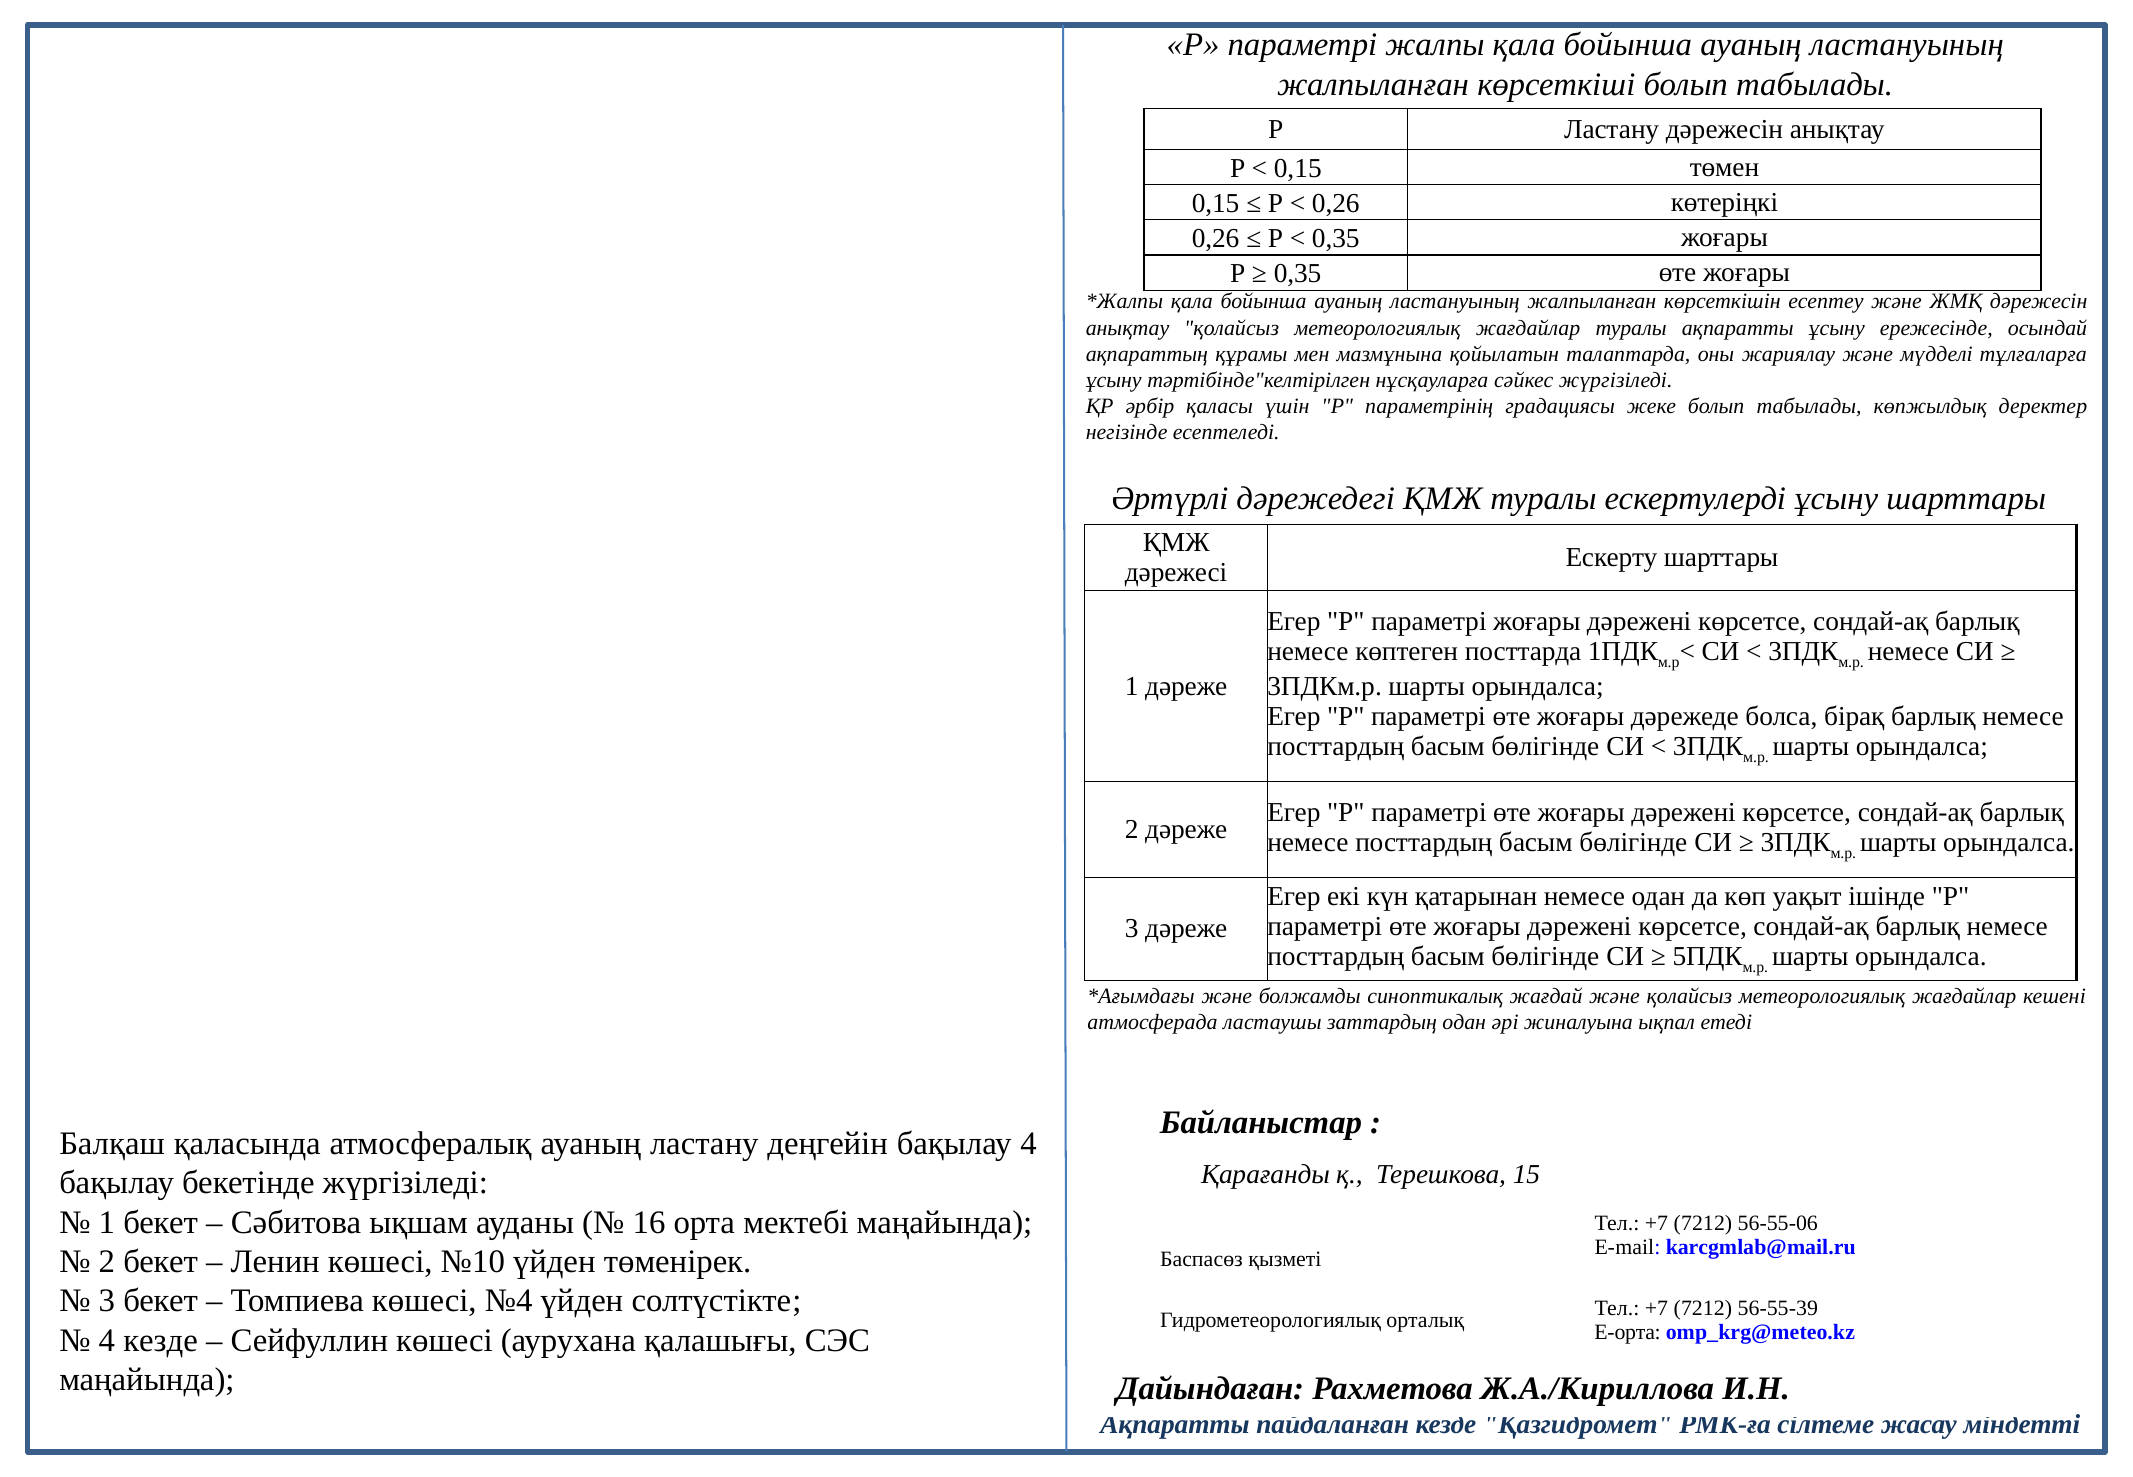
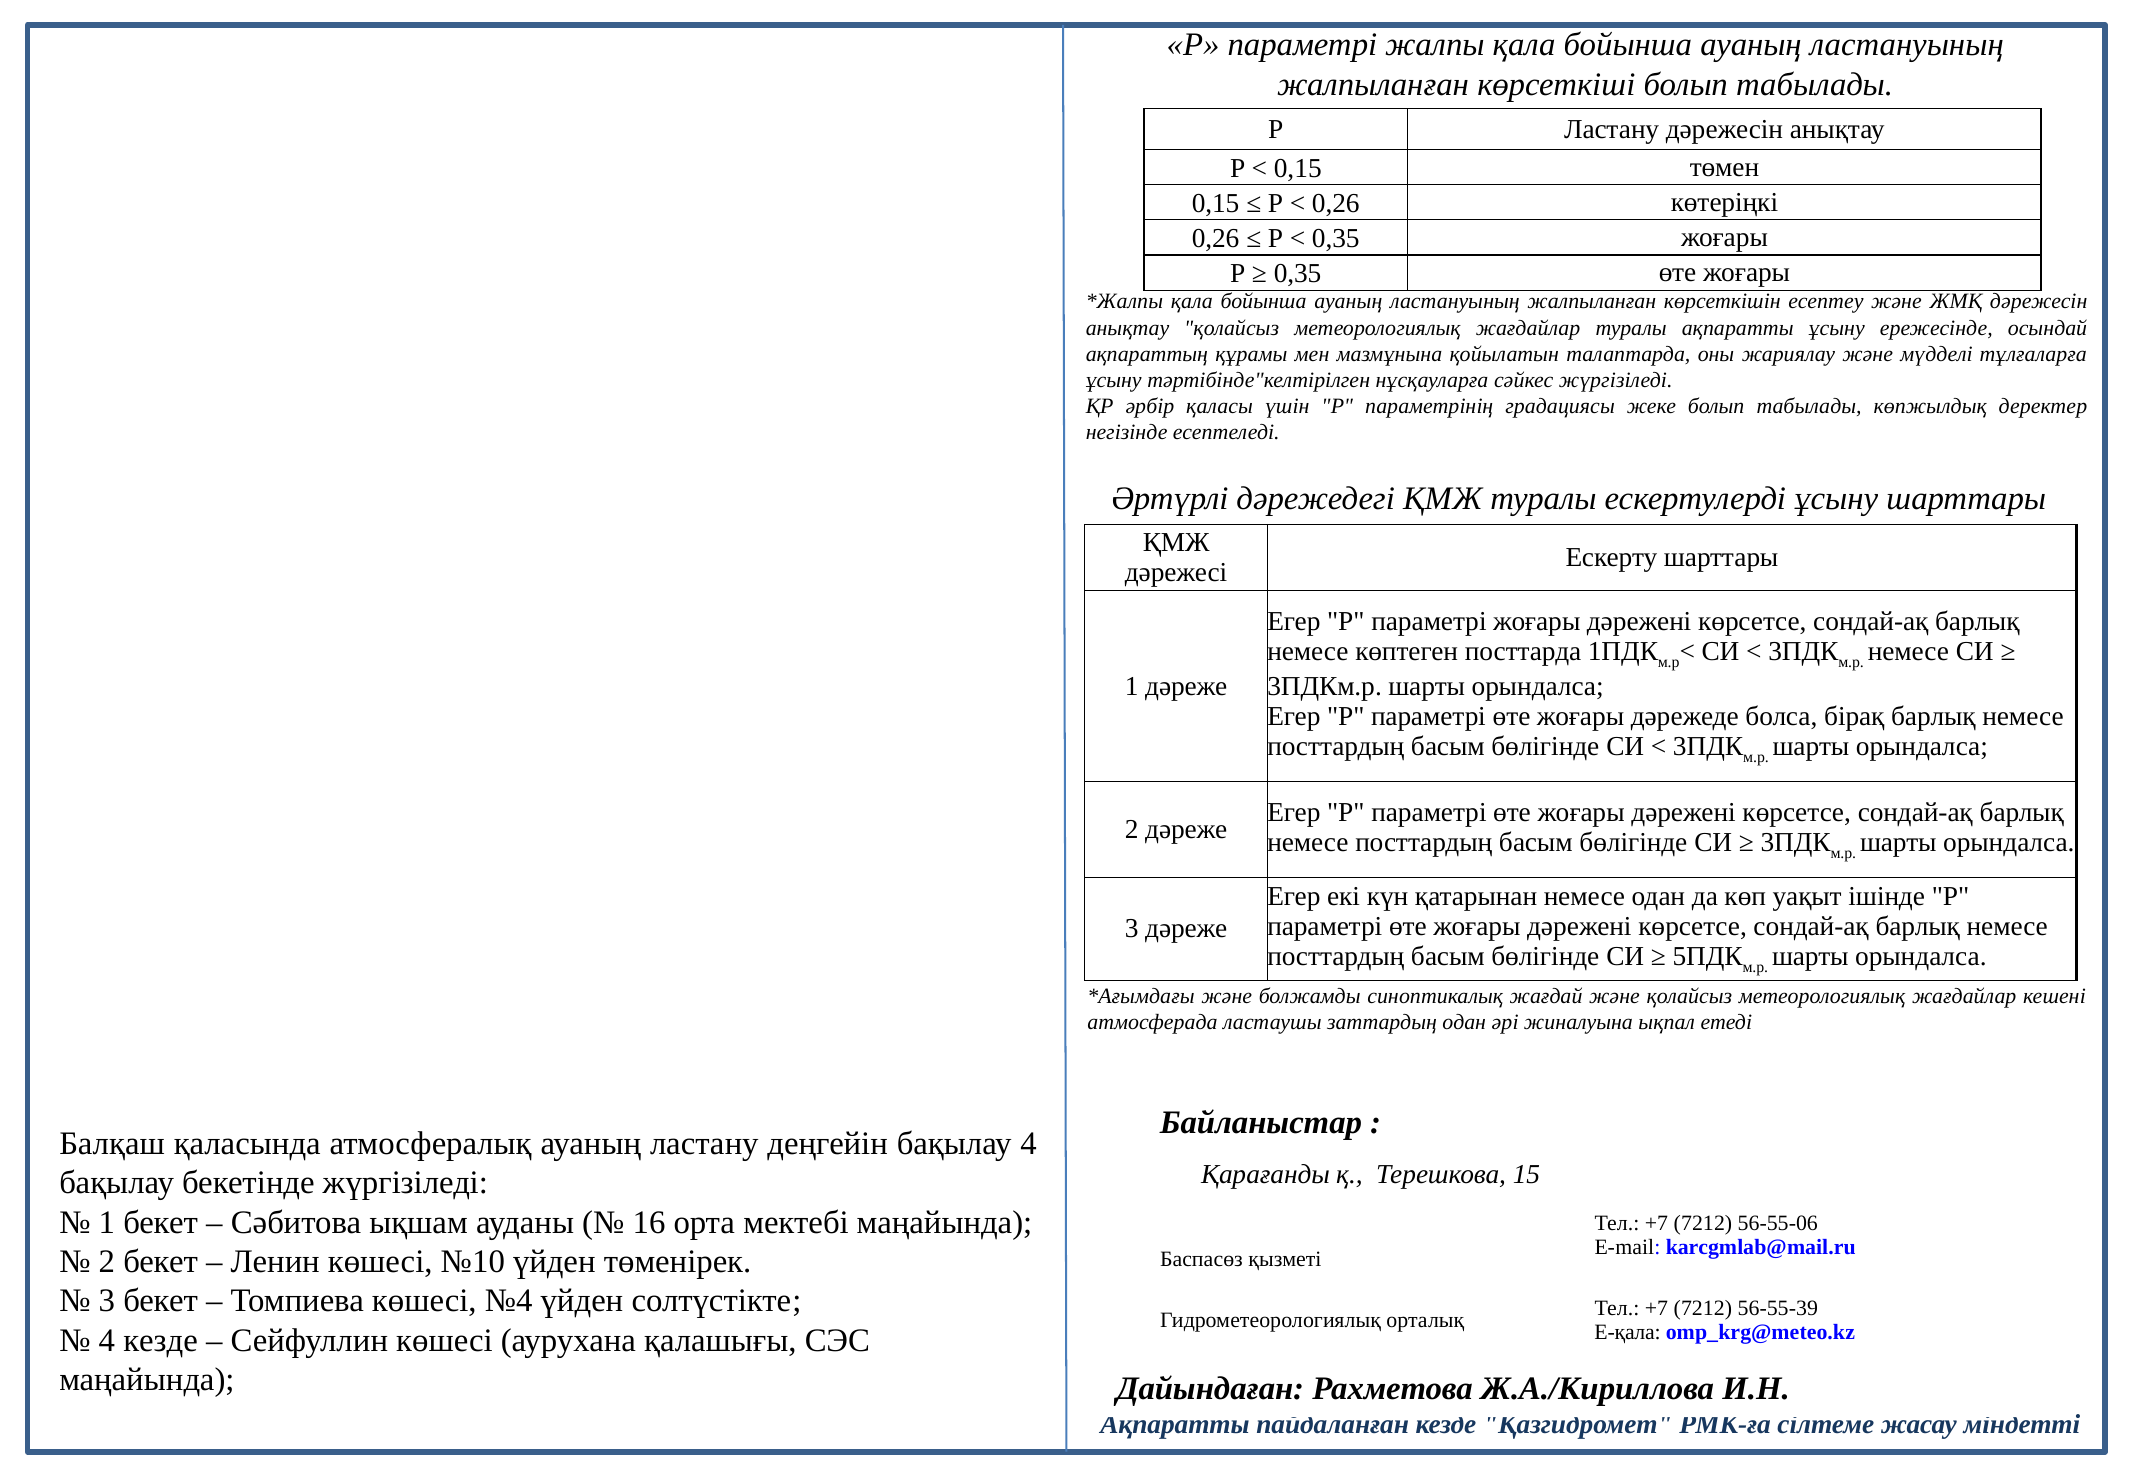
E-орта: E-орта -> E-қала
